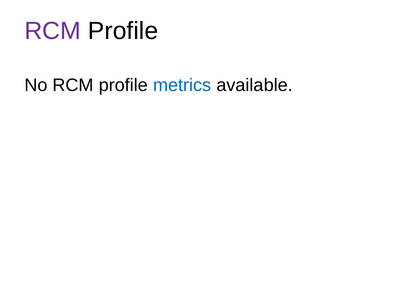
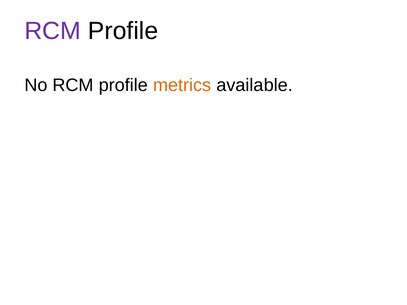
metrics colour: blue -> orange
